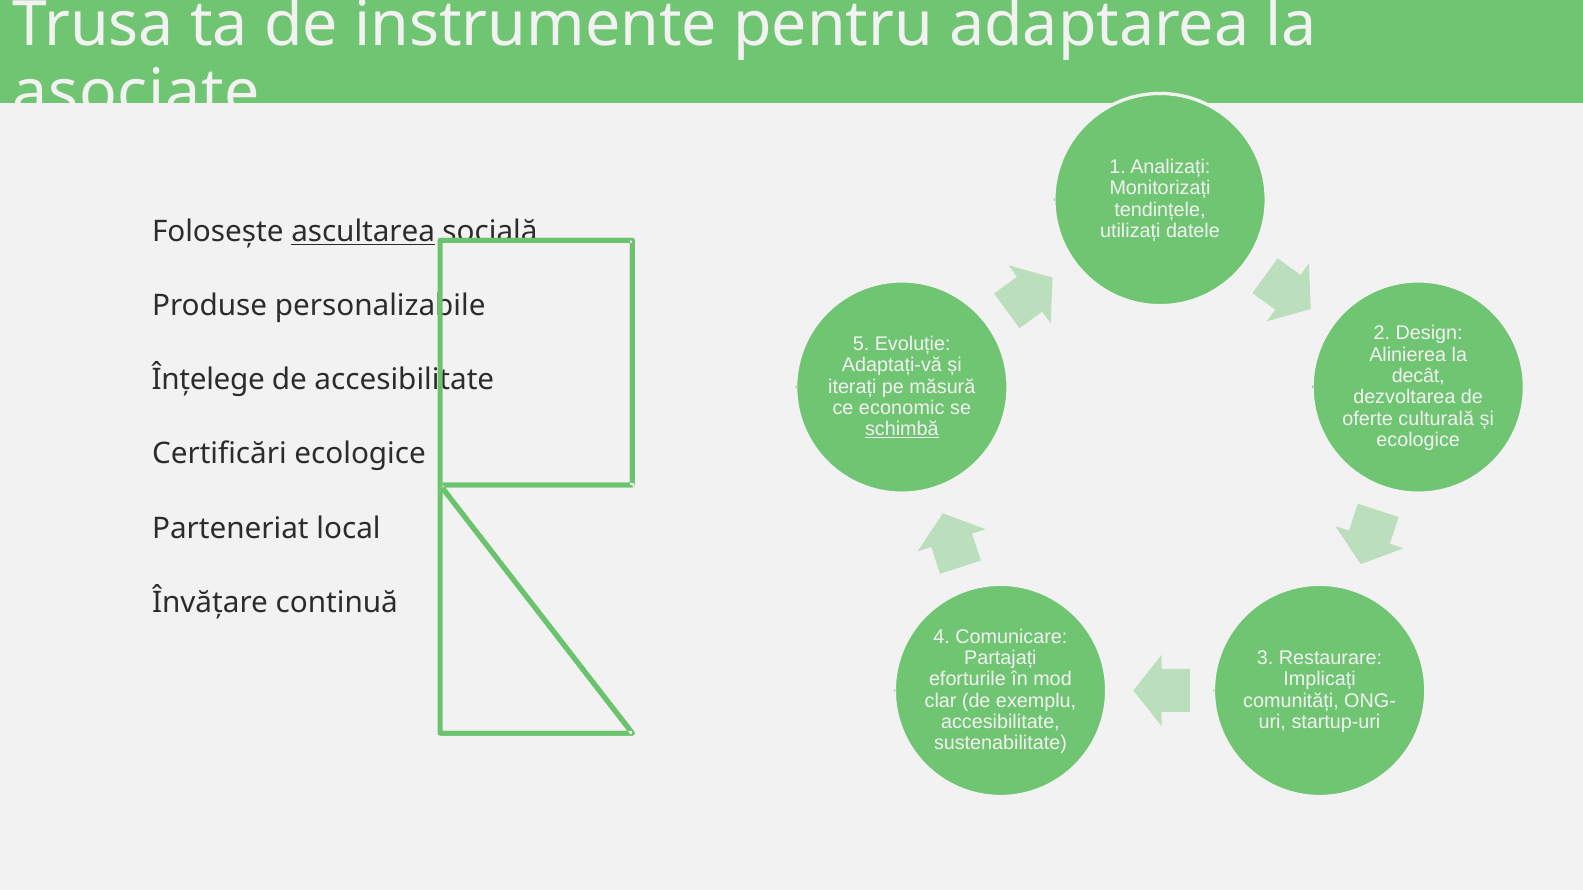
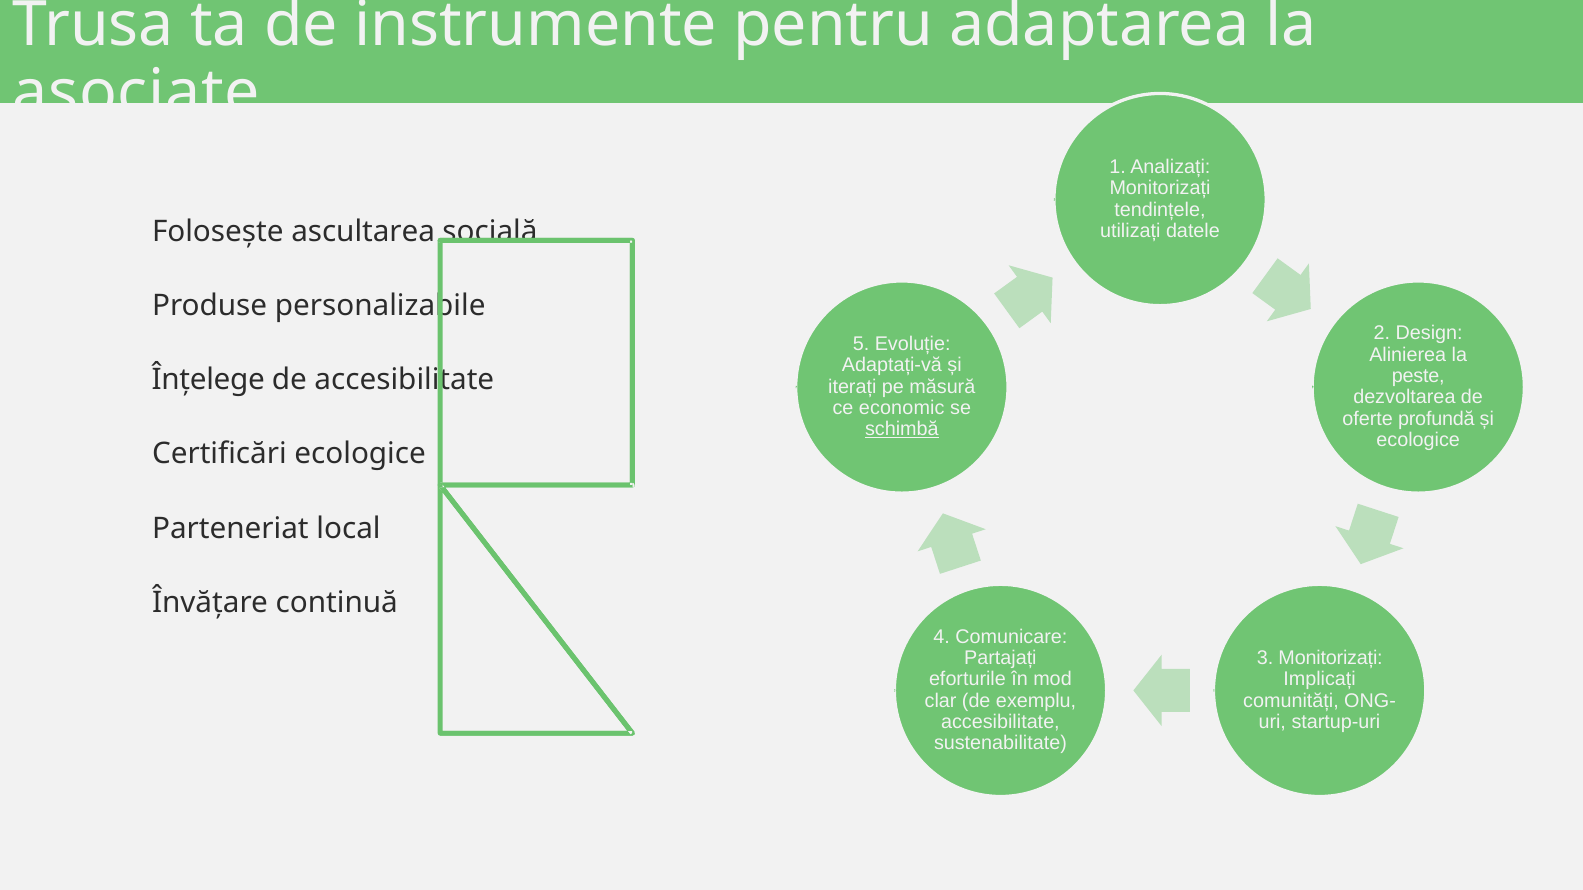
ascultarea underline: present -> none
decât: decât -> peste
culturală: culturală -> profundă
3 Restaurare: Restaurare -> Monitorizați
